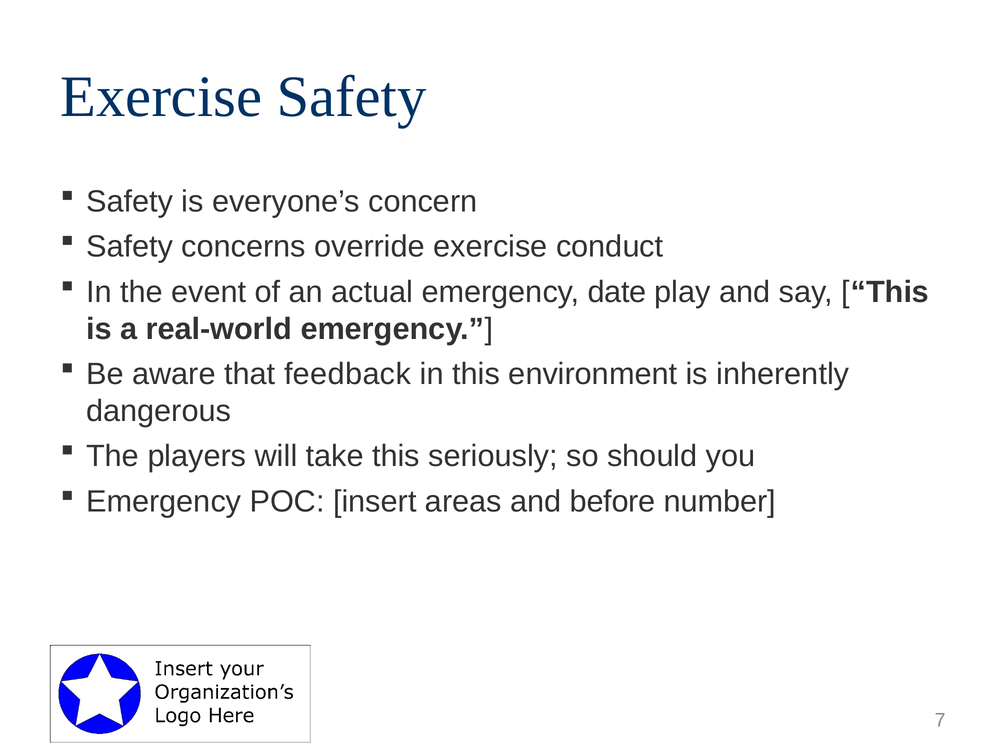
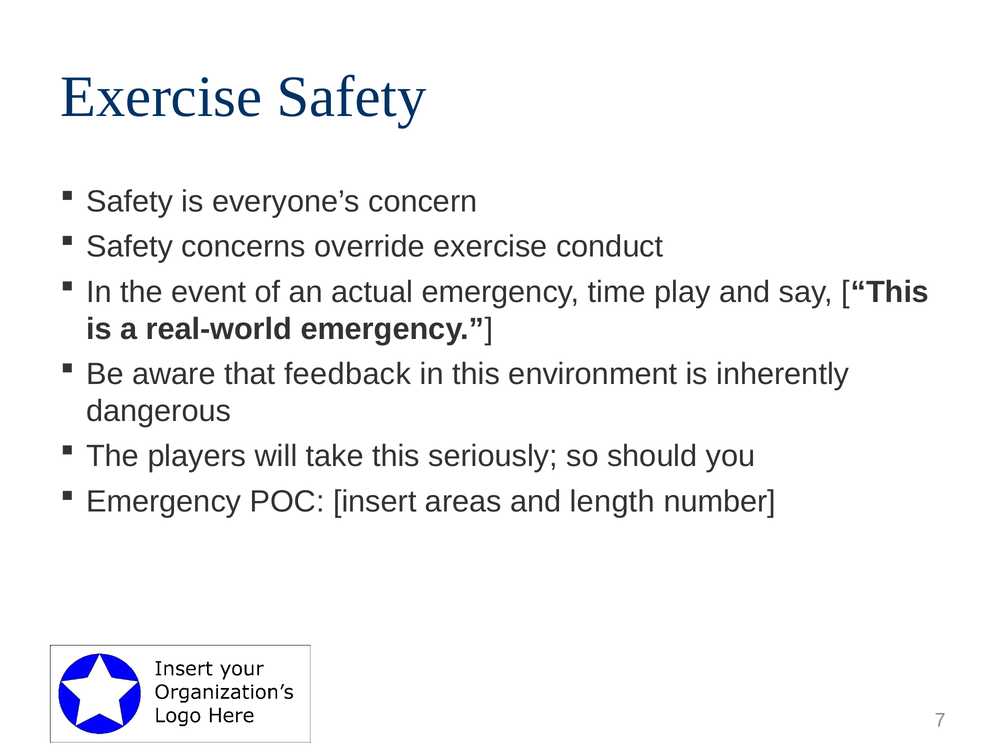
date: date -> time
before: before -> length
